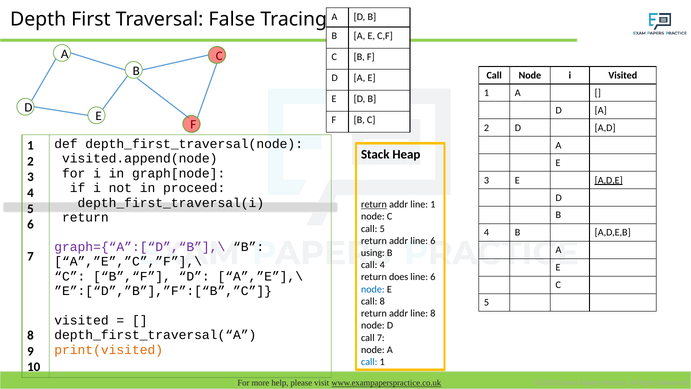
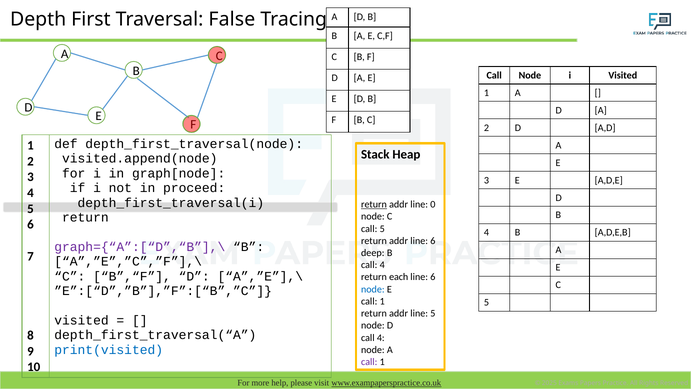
A,D,E underline: present -> none
line 1: 1 -> 0
using: using -> deep
does: does -> each
8 at (382, 301): 8 -> 1
line 8: 8 -> 5
7 at (381, 337): 7 -> 4
print(visited colour: orange -> blue
call at (369, 362) colour: blue -> purple
